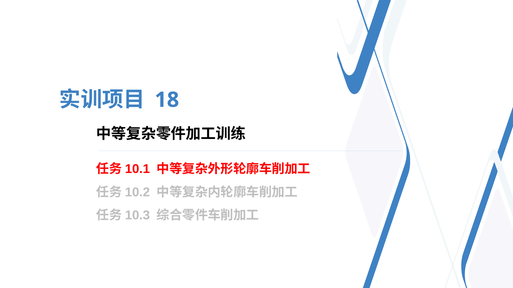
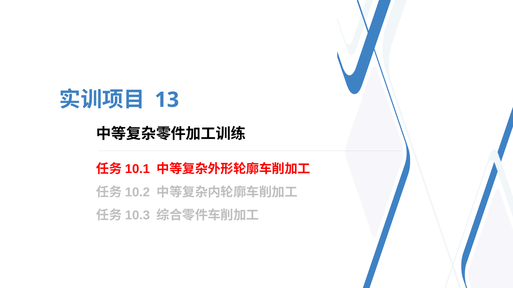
18: 18 -> 13
